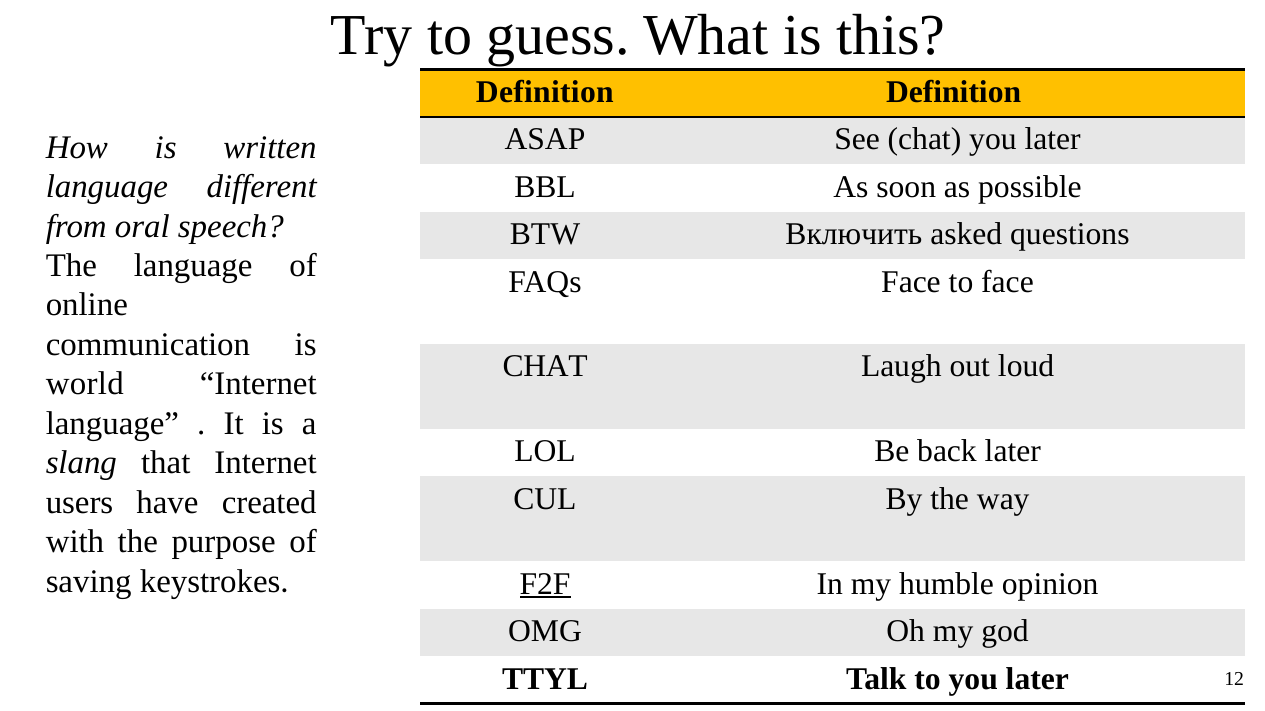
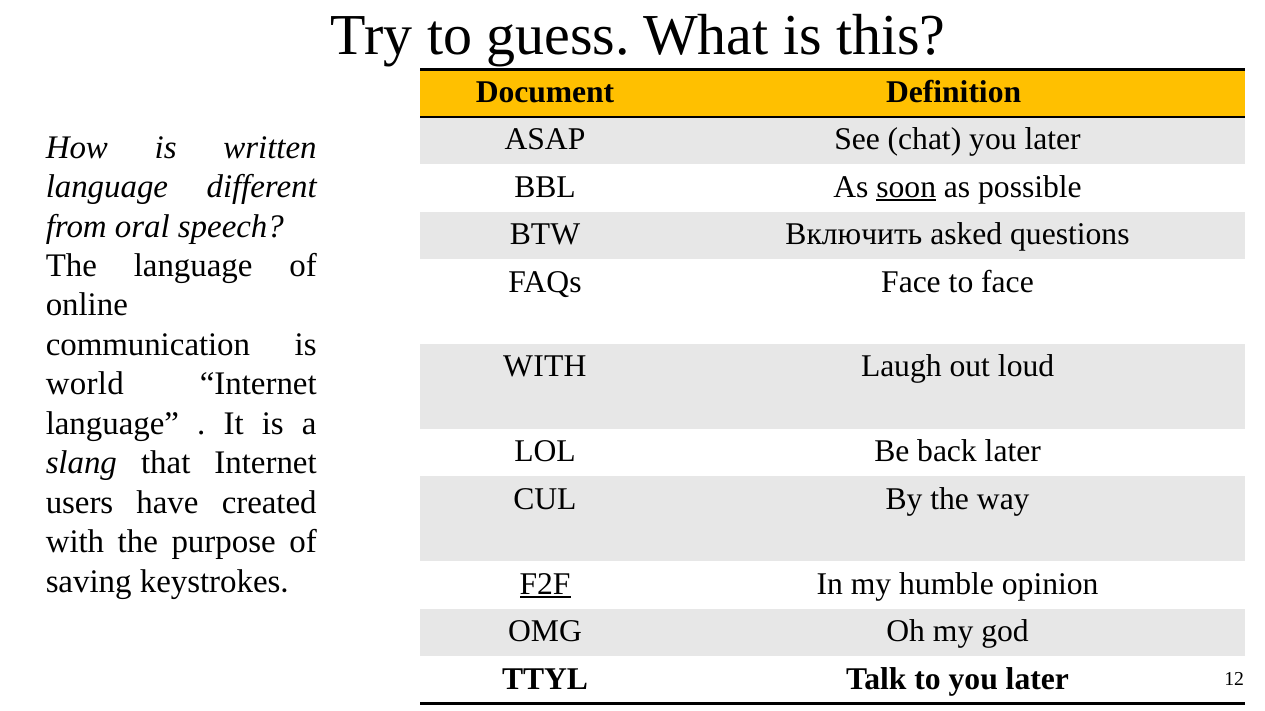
Definition at (545, 92): Definition -> Document
soon underline: none -> present
CHAT at (545, 367): CHAT -> WITH
